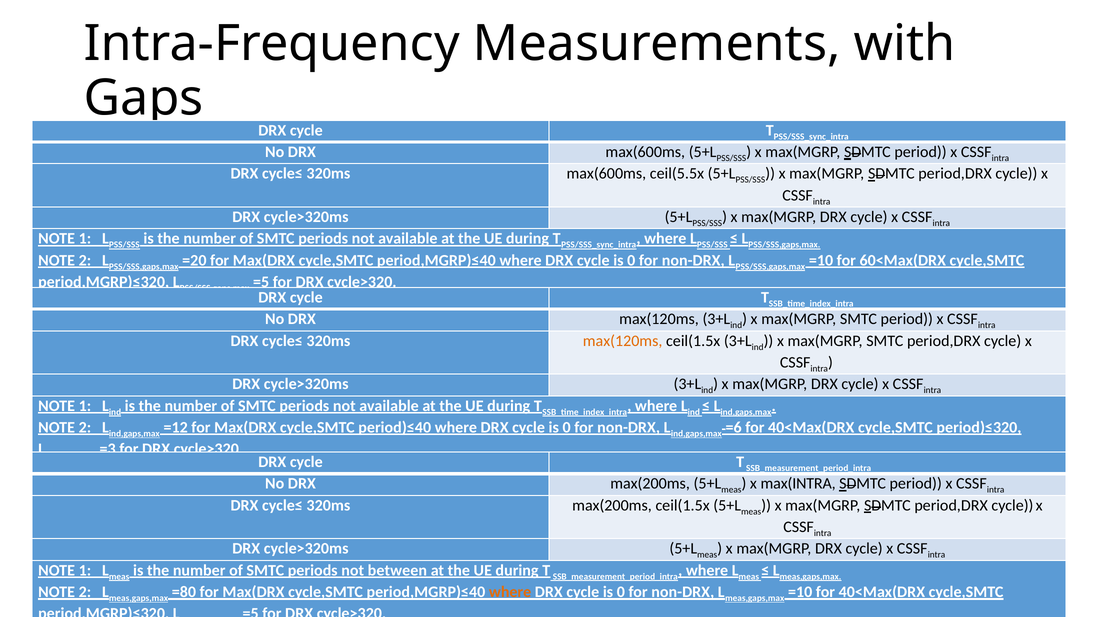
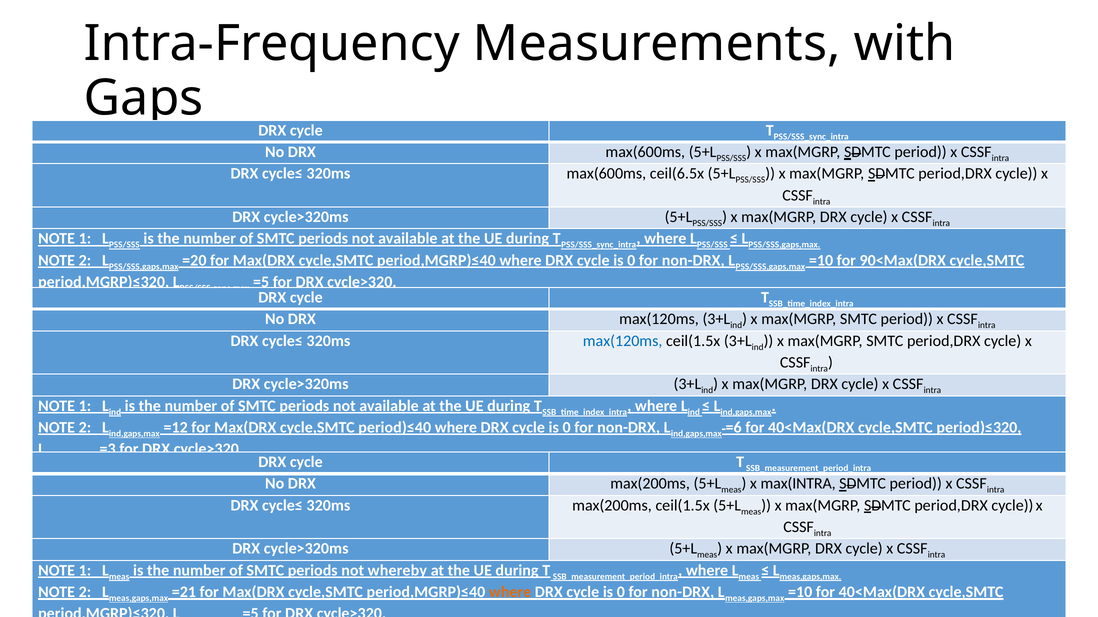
ceil(5.5x: ceil(5.5x -> ceil(6.5x
60<Max(DRX: 60<Max(DRX -> 90<Max(DRX
max(120ms at (623, 341) colour: orange -> blue
between: between -> whereby
=80: =80 -> =21
